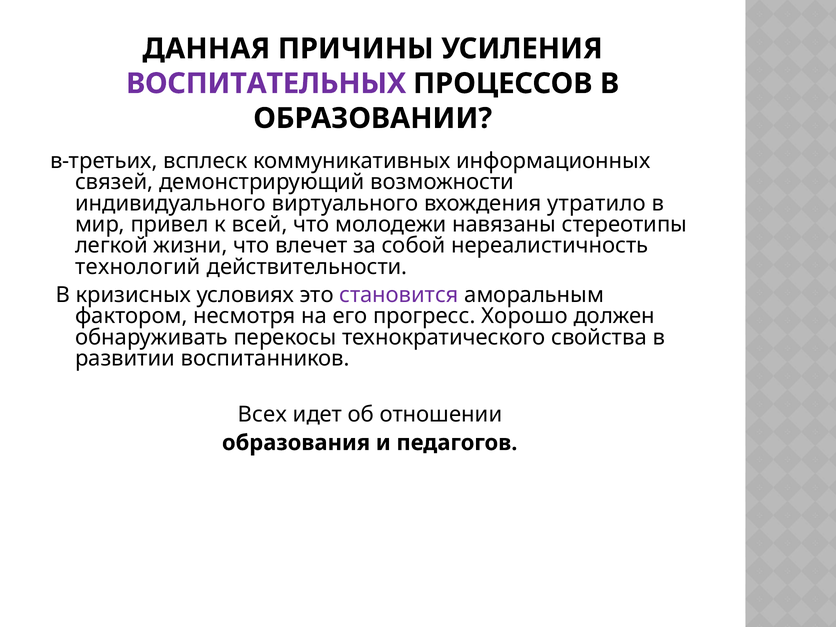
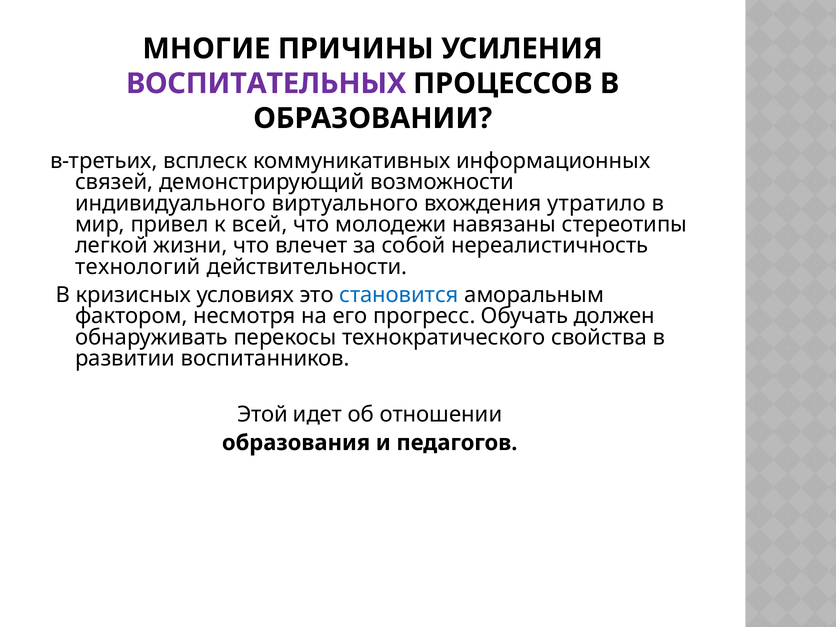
ДАННАЯ: ДАННАЯ -> МНОГИЕ
становится colour: purple -> blue
Хорошо: Хорошо -> Обучать
Всех: Всех -> Этой
